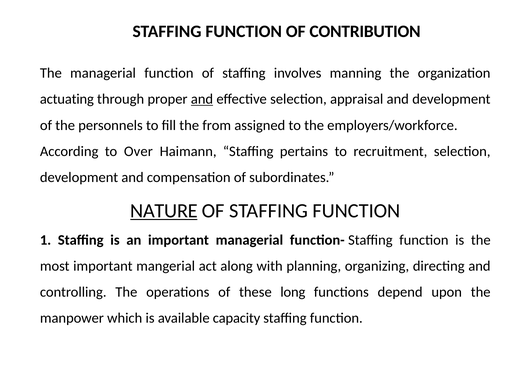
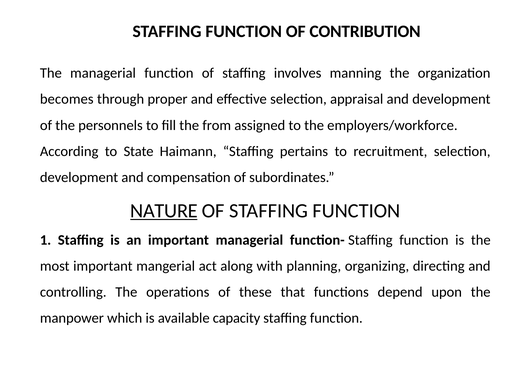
actuating: actuating -> becomes
and at (202, 99) underline: present -> none
Over: Over -> State
long: long -> that
